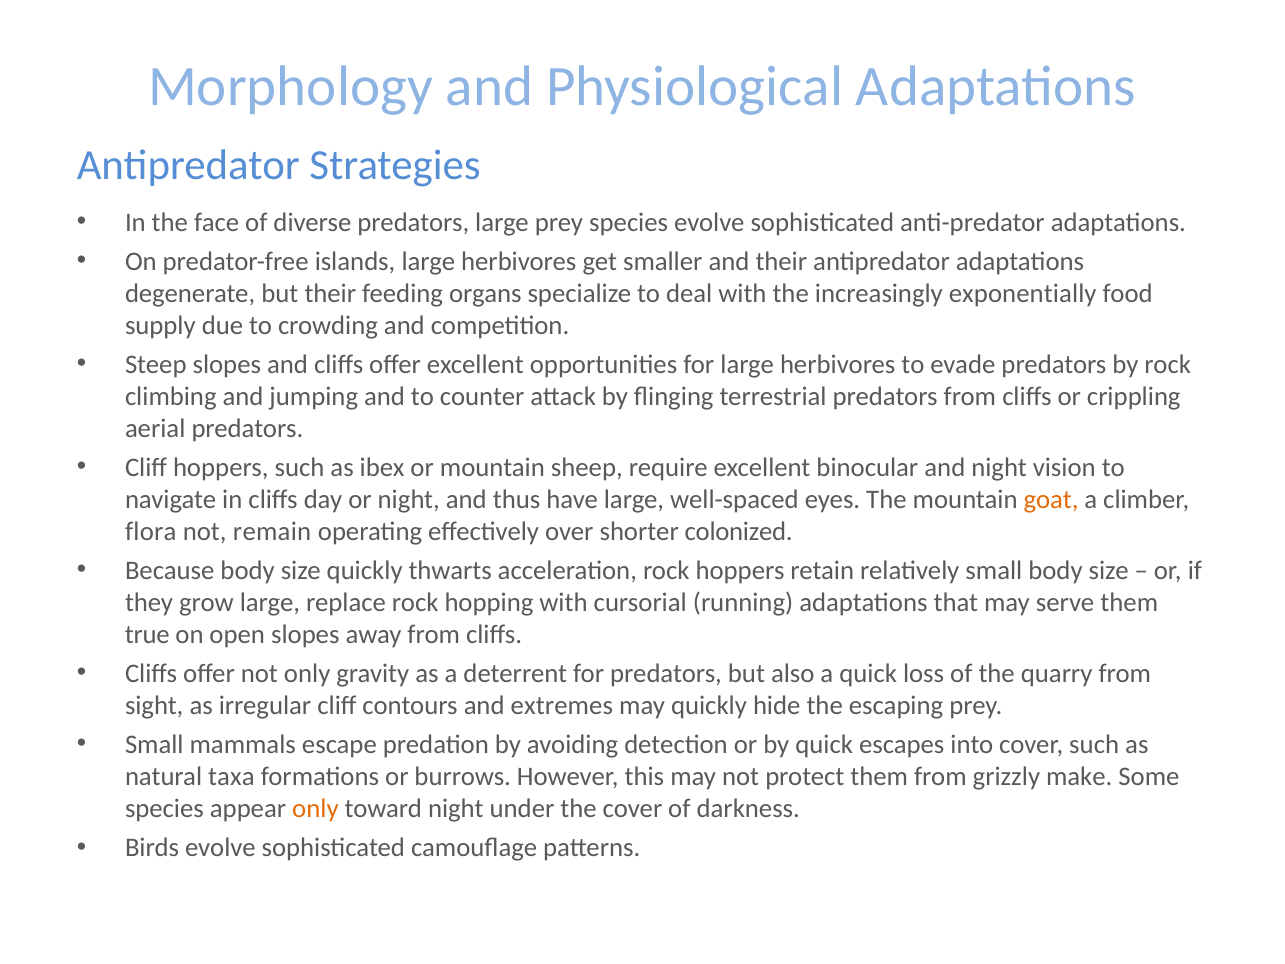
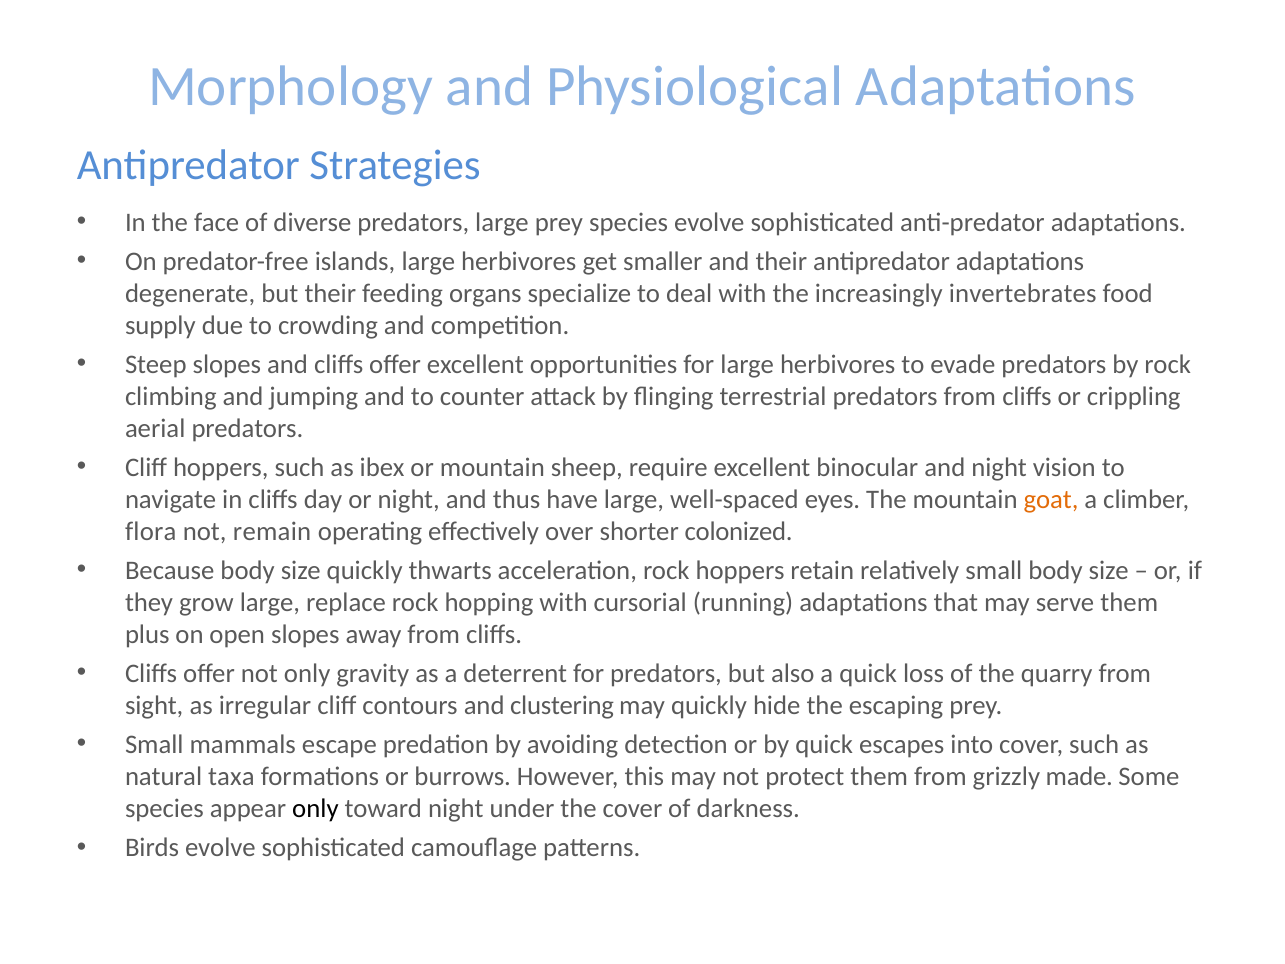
exponentially: exponentially -> invertebrates
true: true -> plus
extremes: extremes -> clustering
make: make -> made
only at (315, 809) colour: orange -> black
